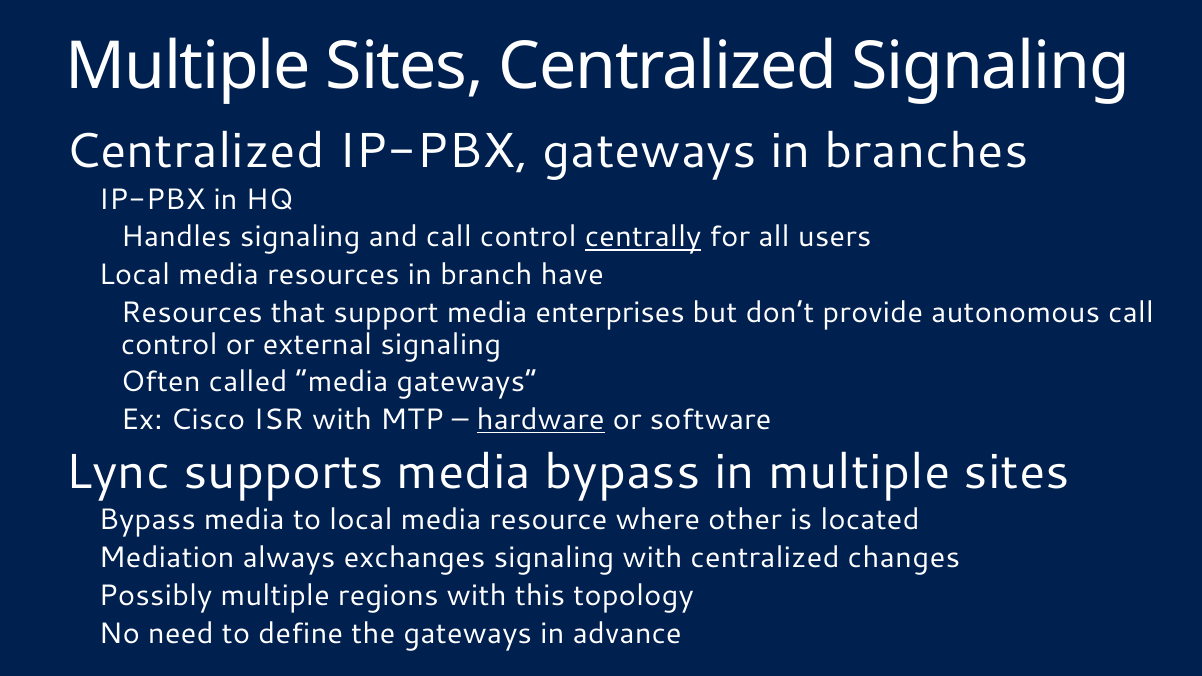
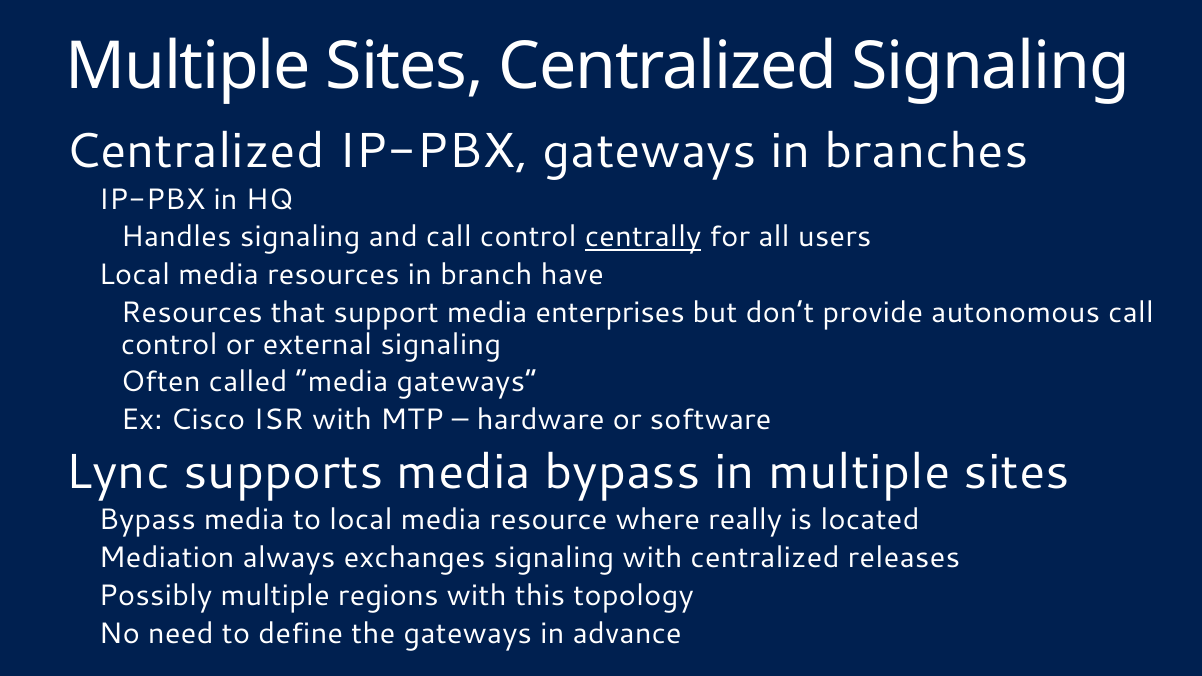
hardware underline: present -> none
other: other -> really
changes: changes -> releases
